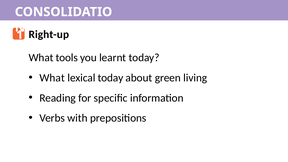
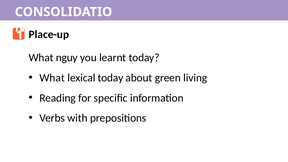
Right-up: Right-up -> Place-up
tools: tools -> nguy
